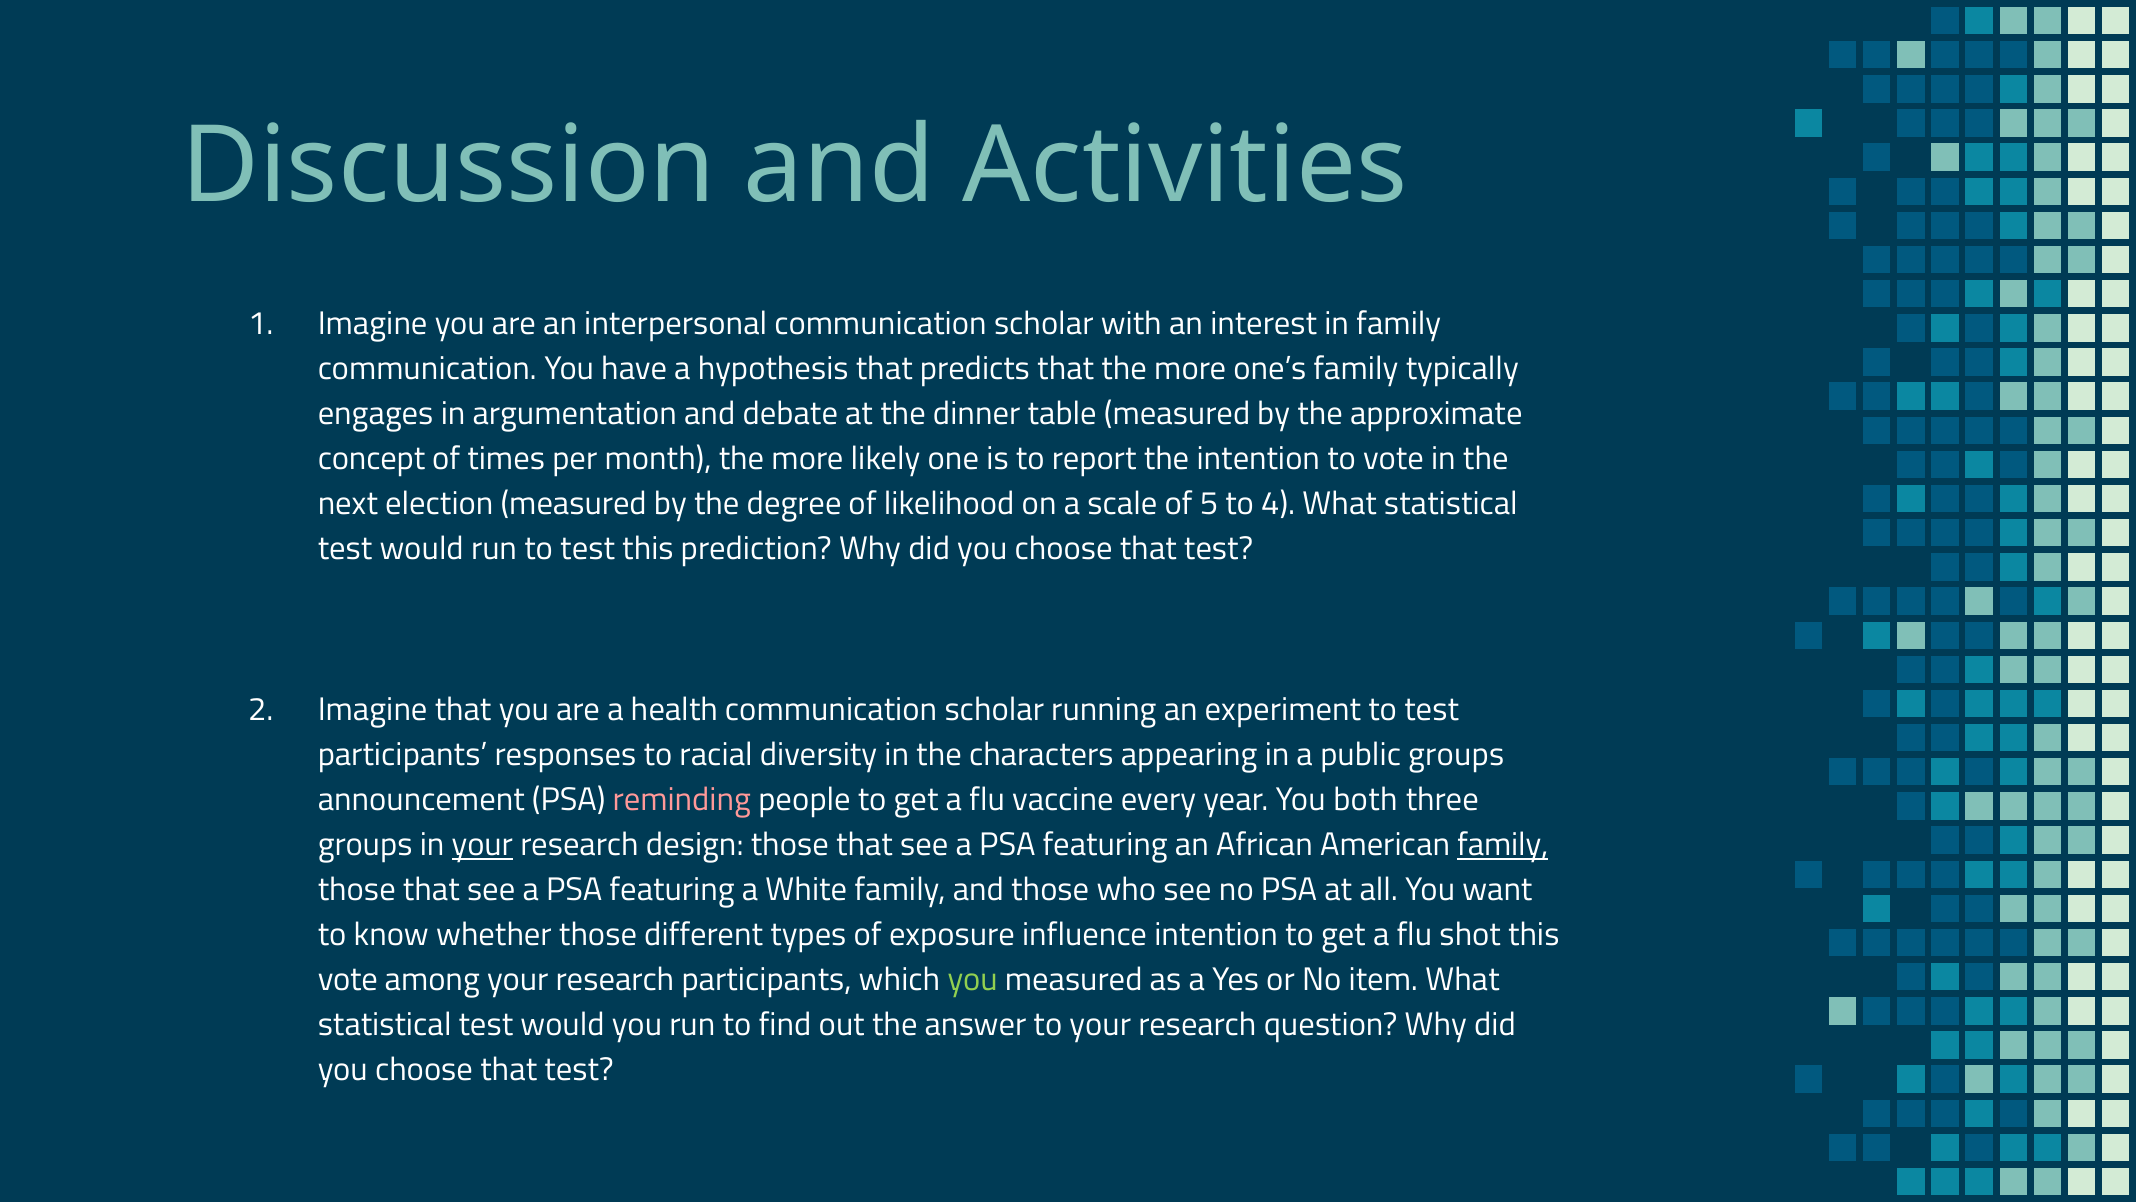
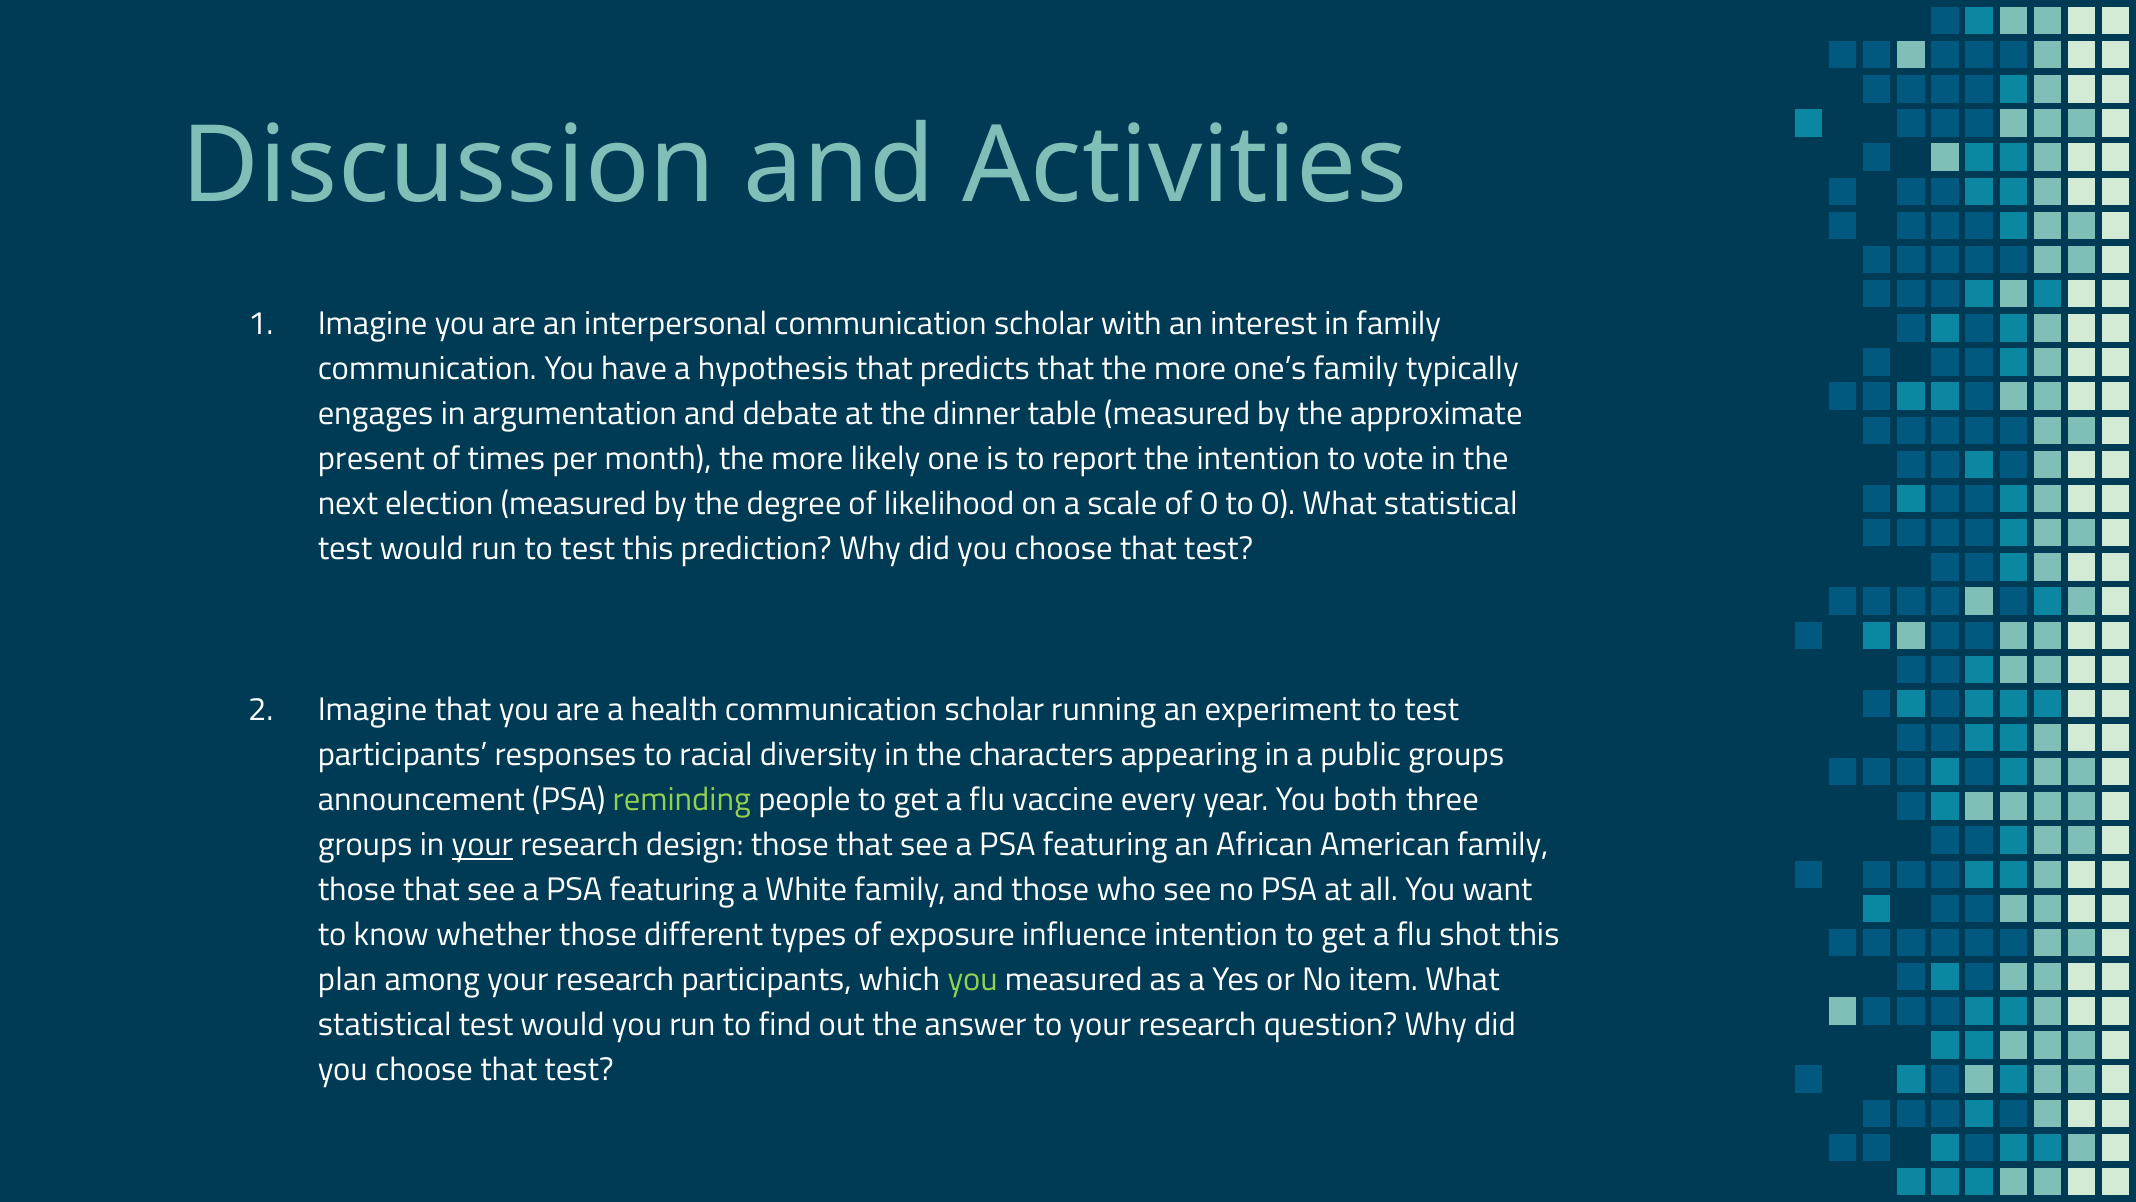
concept: concept -> present
of 5: 5 -> 0
to 4: 4 -> 0
reminding colour: pink -> light green
family at (1503, 845) underline: present -> none
vote at (348, 980): vote -> plan
